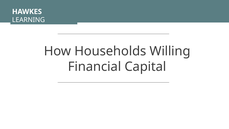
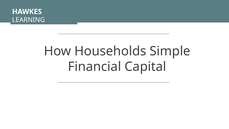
Willing: Willing -> Simple
